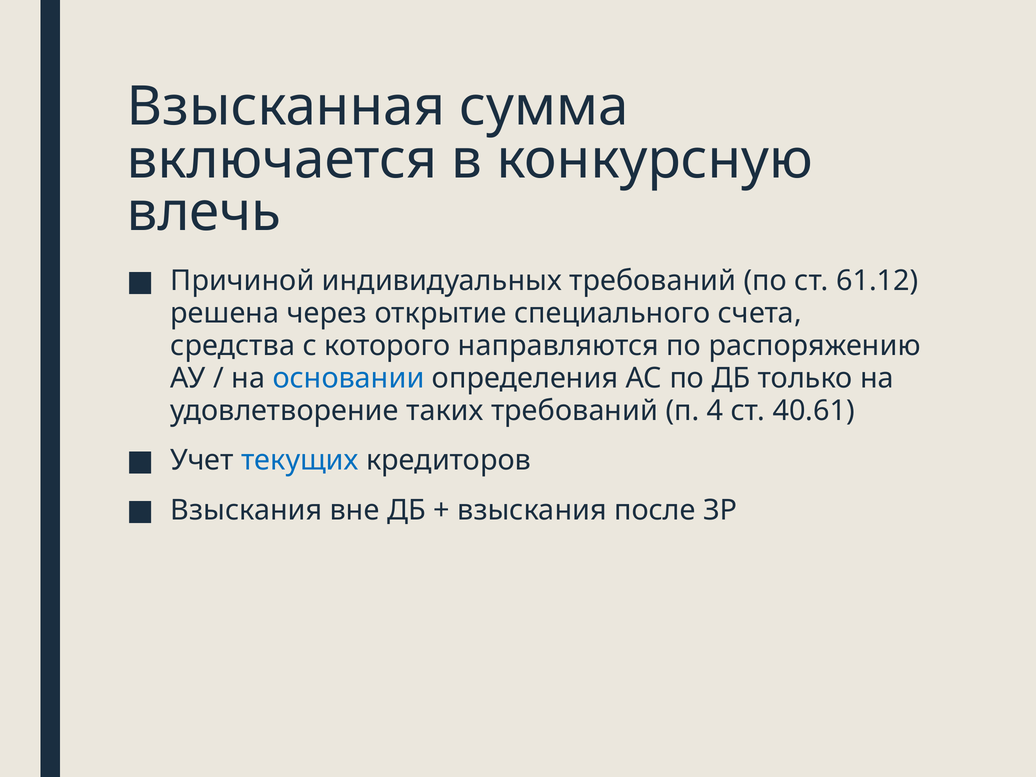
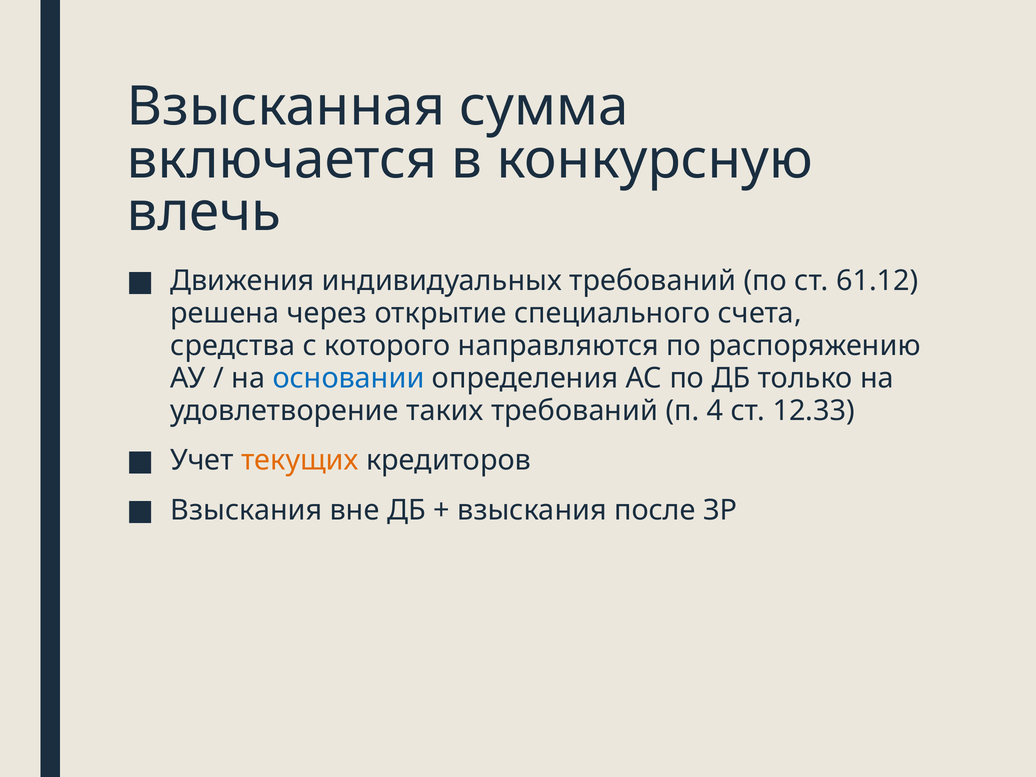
Причиной: Причиной -> Движения
40.61: 40.61 -> 12.33
текущих colour: blue -> orange
